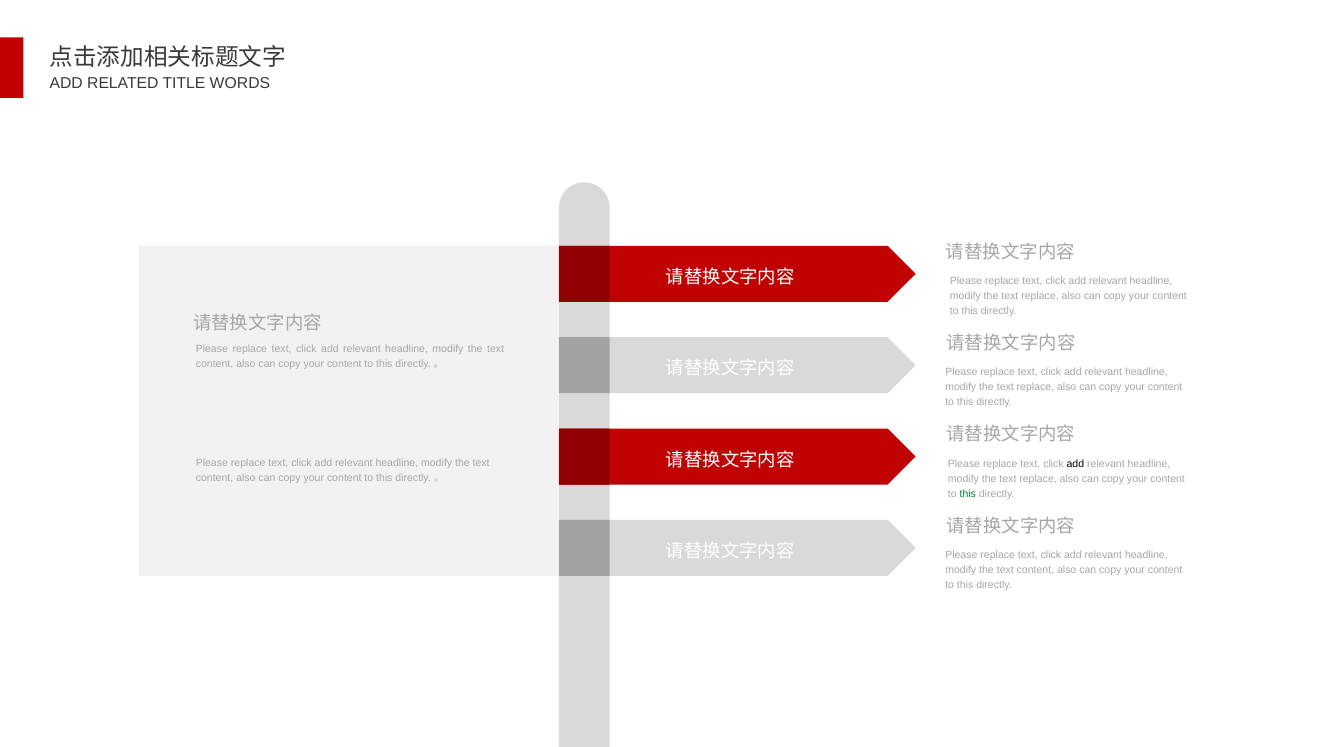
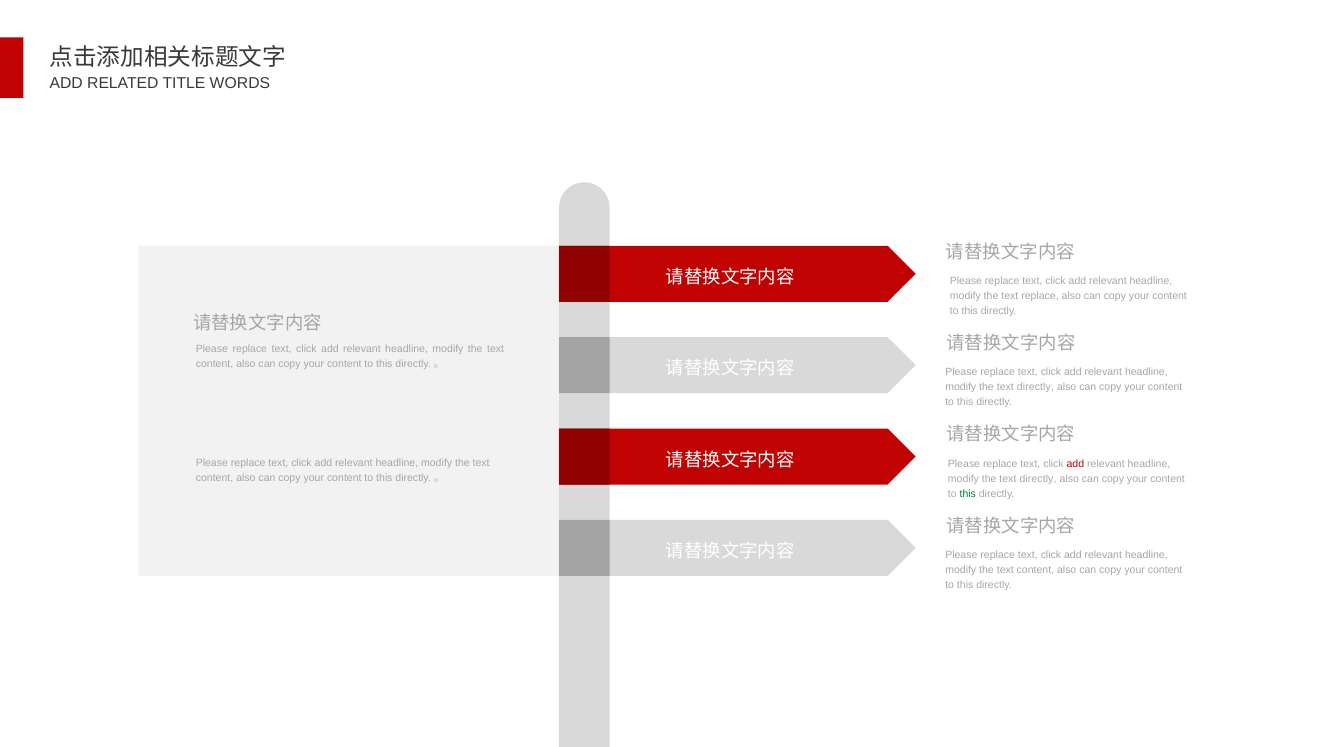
replace at (1035, 388): replace -> directly
add at (1075, 464) colour: black -> red
replace at (1038, 479): replace -> directly
